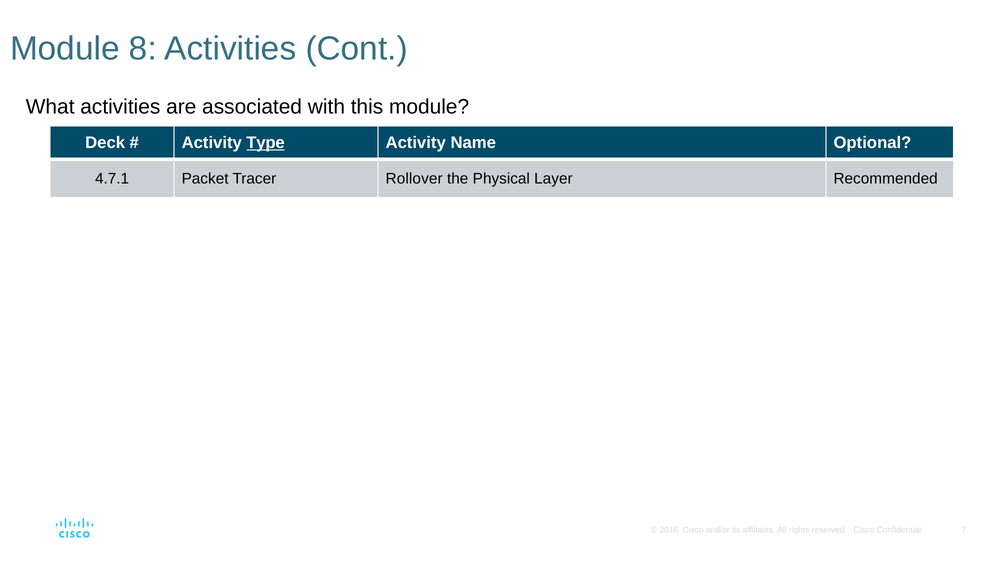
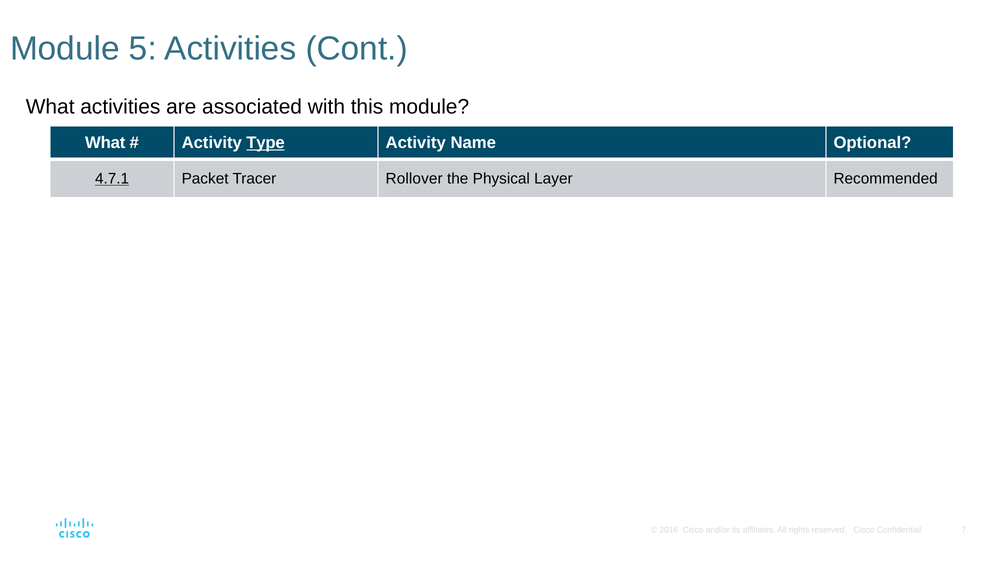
8: 8 -> 5
Deck at (105, 143): Deck -> What
4.7.1 underline: none -> present
